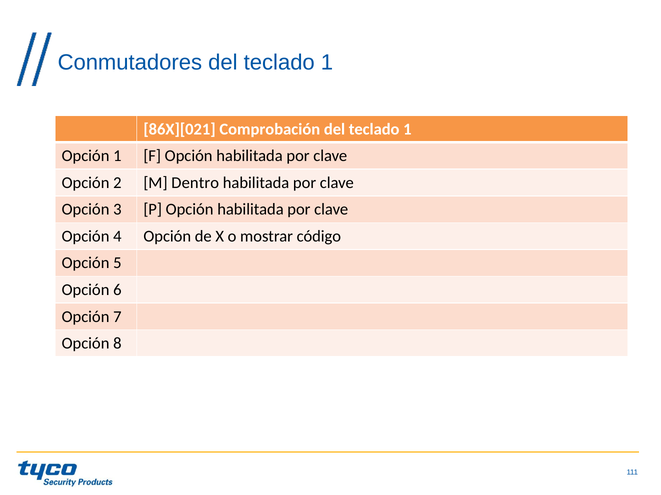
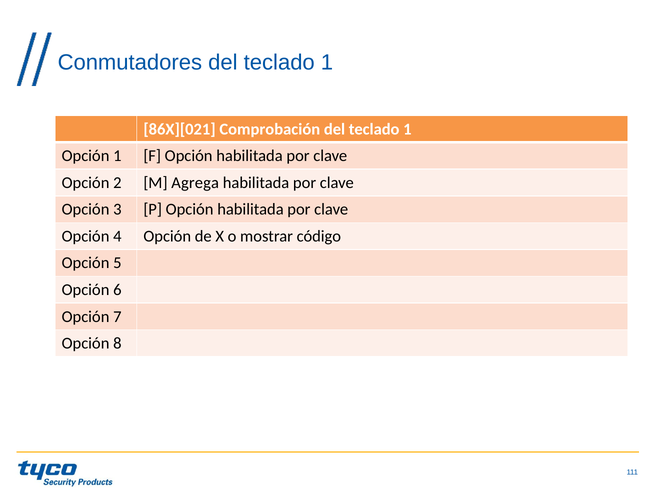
Dentro: Dentro -> Agrega
